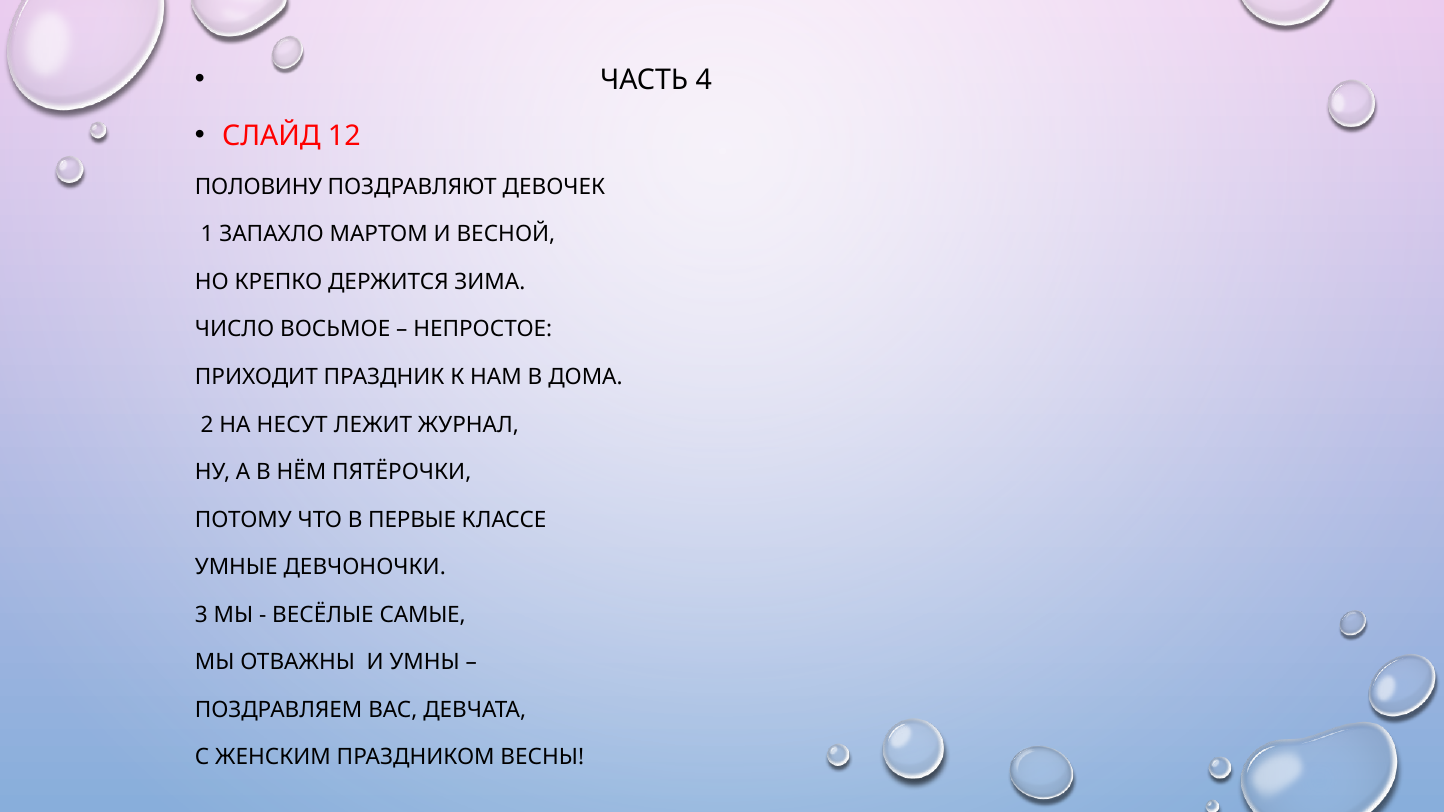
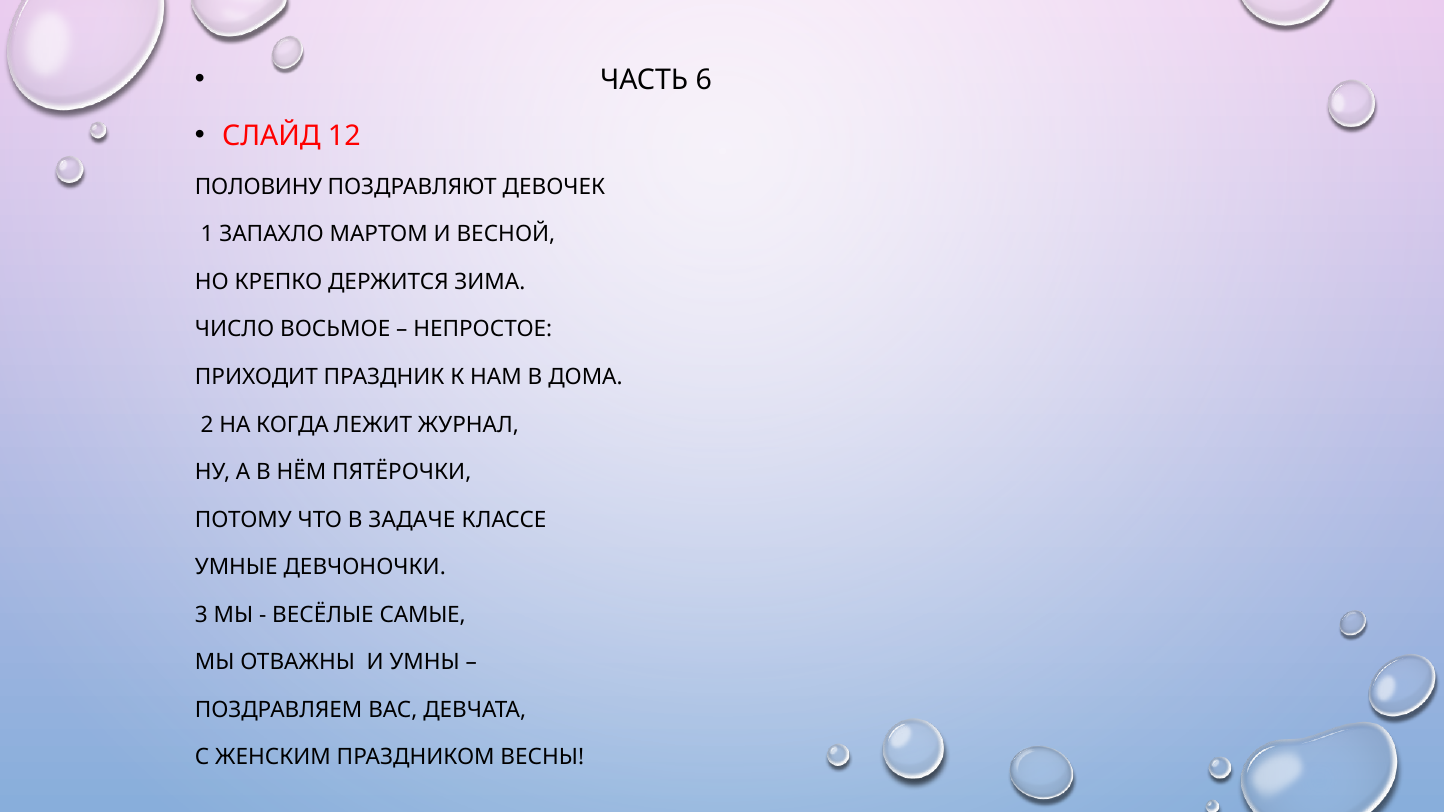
4: 4 -> 6
НЕСУТ: НЕСУТ -> КОГДА
ПЕРВЫЕ: ПЕРВЫЕ -> ЗАДАЧЕ
